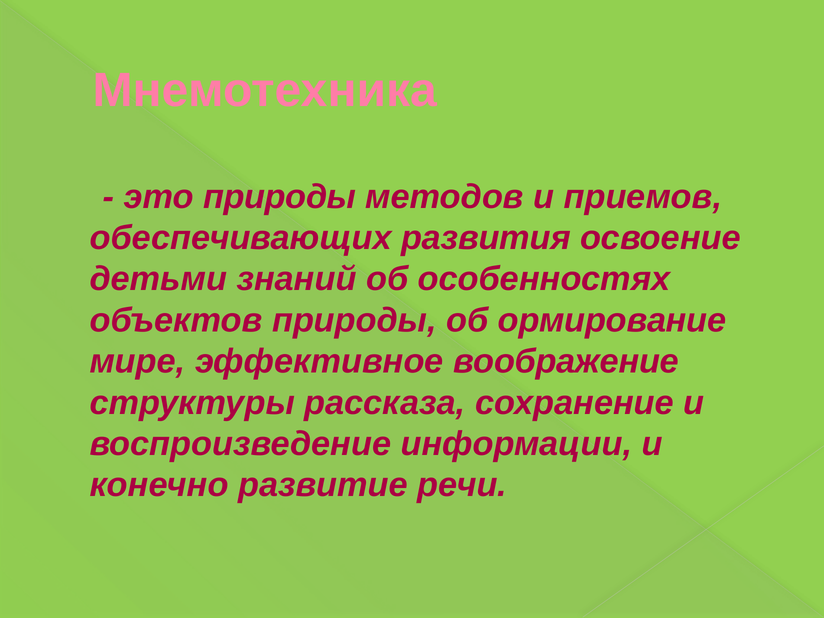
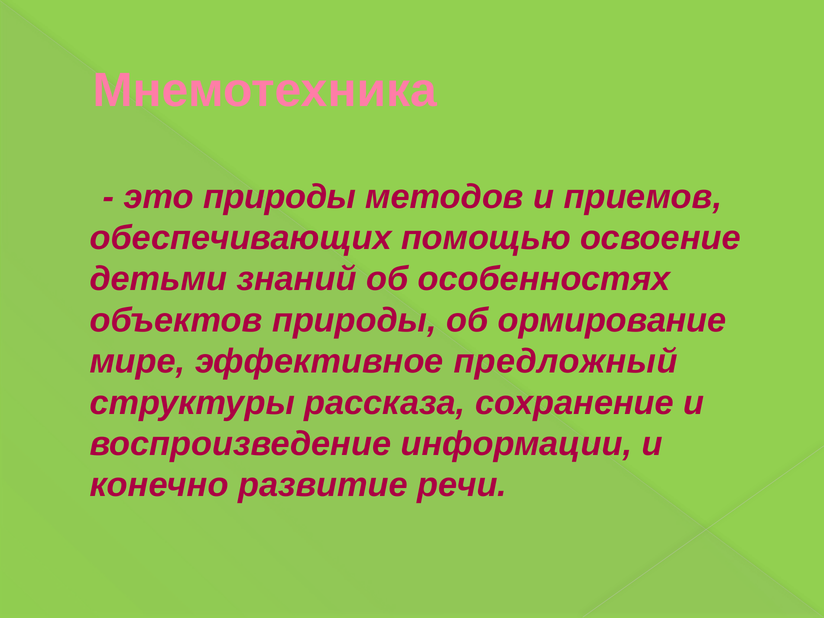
развития: развития -> помощью
воображение: воображение -> предложный
